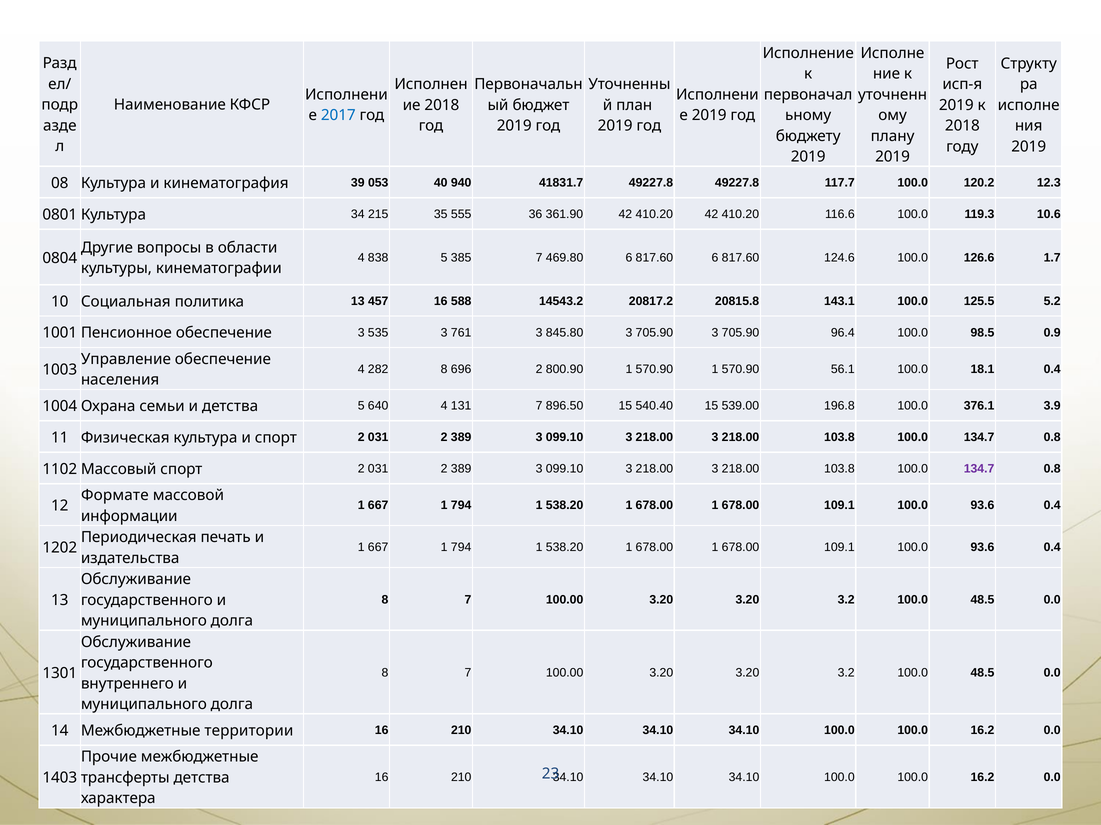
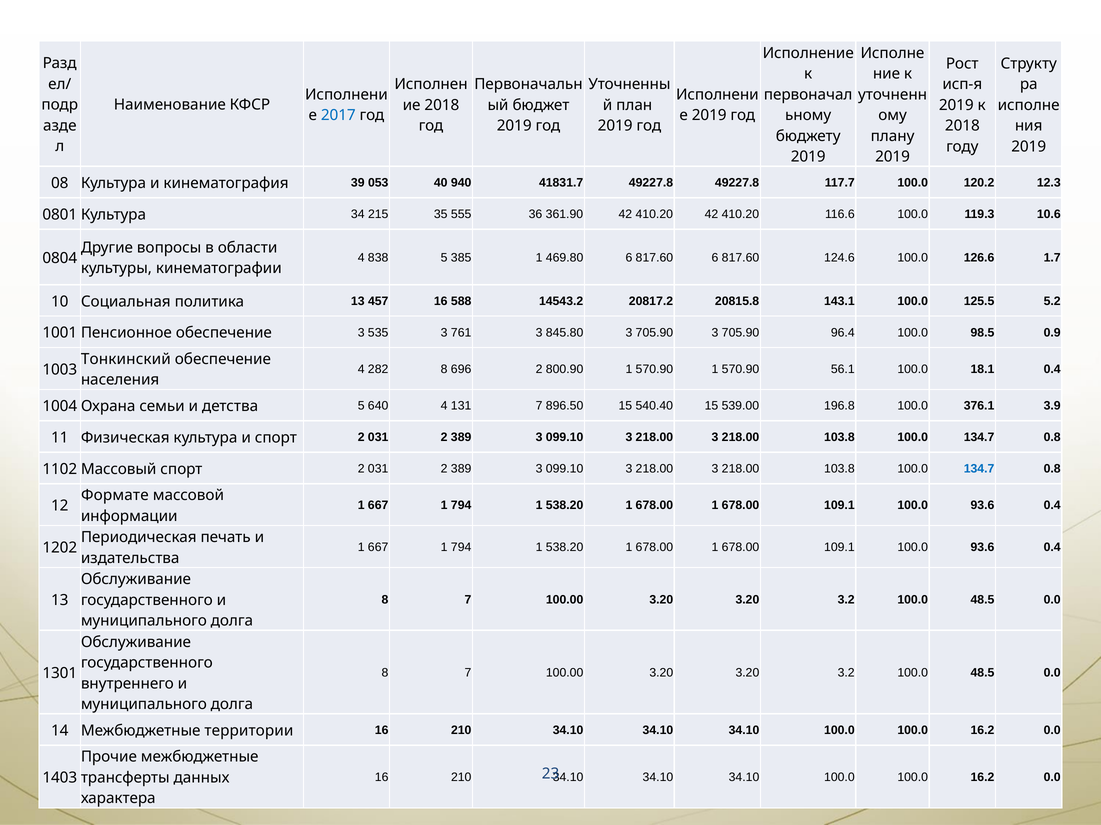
385 7: 7 -> 1
Управление: Управление -> Тонкинский
134.7 at (979, 469) colour: purple -> blue
трансферты детства: детства -> данных
